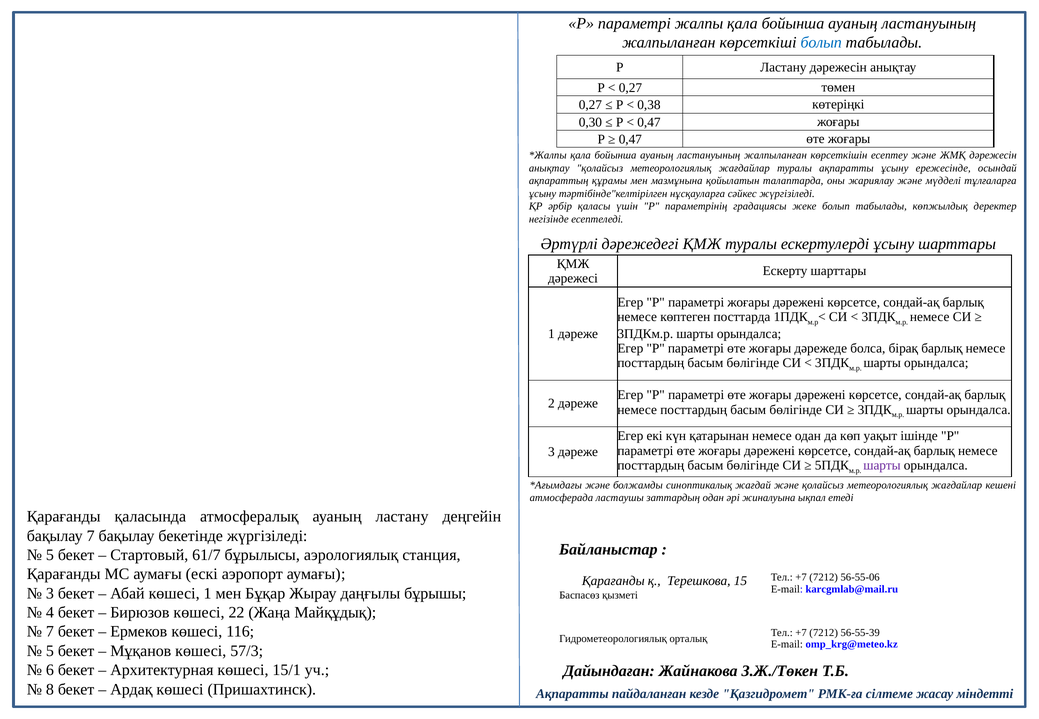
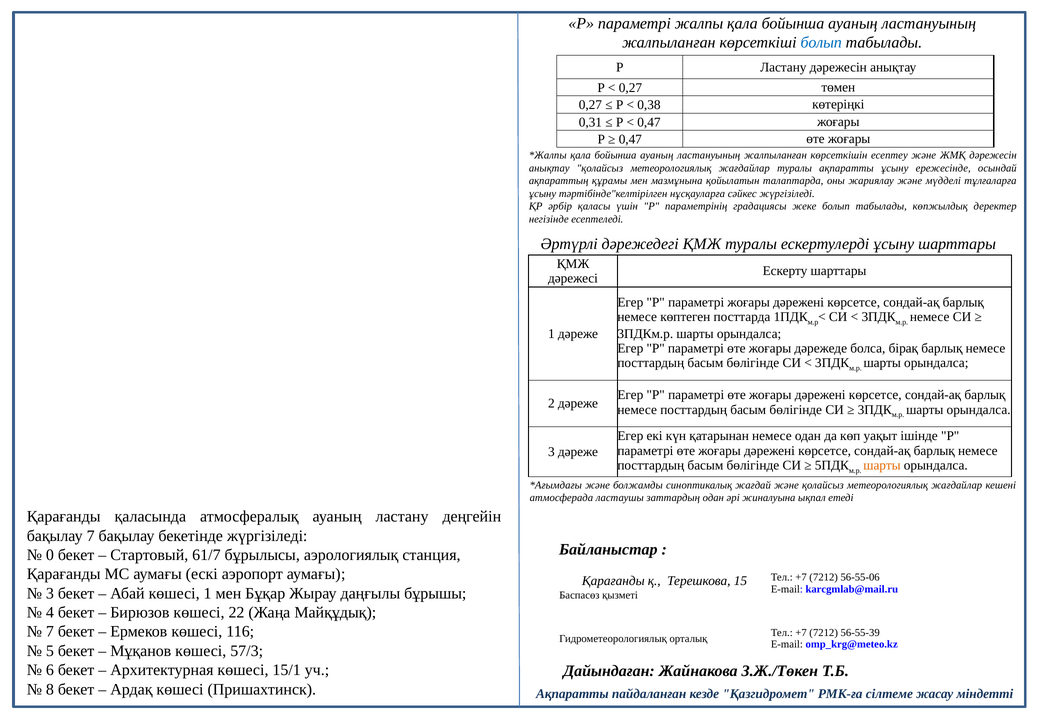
0,30: 0,30 -> 0,31
шарты at (882, 466) colour: purple -> orange
5 at (50, 555): 5 -> 0
